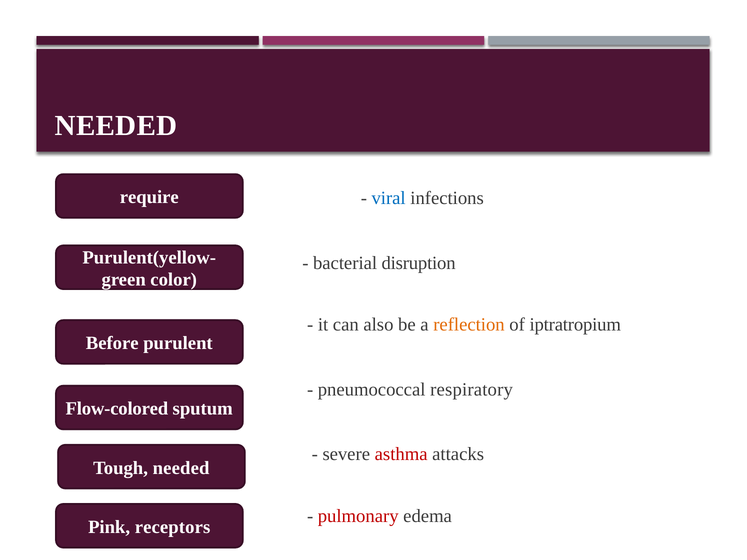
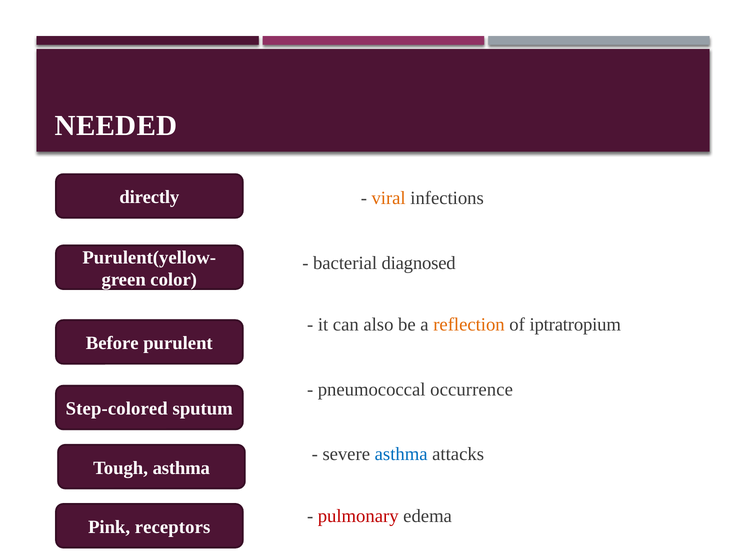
require: require -> directly
viral colour: blue -> orange
disruption: disruption -> diagnosed
respiratory: respiratory -> occurrence
Flow-colored: Flow-colored -> Step-colored
asthma at (401, 454) colour: red -> blue
Tough needed: needed -> asthma
